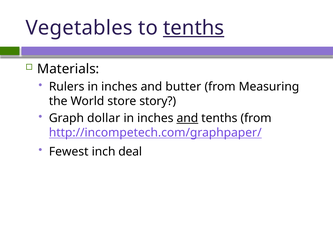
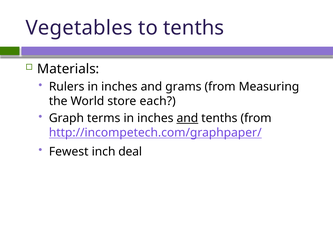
tenths at (194, 28) underline: present -> none
butter: butter -> grams
story: story -> each
dollar: dollar -> terms
